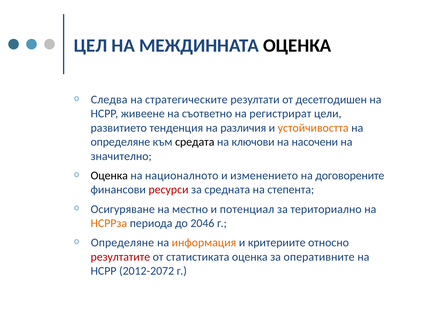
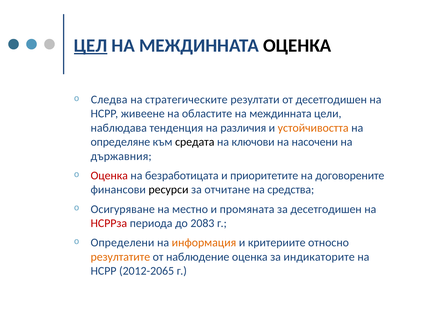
ЦЕЛ underline: none -> present
съответно: съответно -> областите
регистрират at (280, 114): регистрират -> междинната
развитието: развитието -> наблюдава
значително: значително -> държавния
Оценка at (109, 176) colour: black -> red
националното: националното -> безработицата
изменението: изменението -> приоритетите
ресурси colour: red -> black
средната: средната -> отчитане
степента: степента -> средства
потенциал: потенциал -> промяната
за териториално: териториално -> десетгодишен
НСРРза colour: orange -> red
2046: 2046 -> 2083
Определяне at (122, 243): Определяне -> Определени
резултатите colour: red -> orange
статистиката: статистиката -> наблюдение
оперативните: оперативните -> индикаторите
2012-2072: 2012-2072 -> 2012-2065
